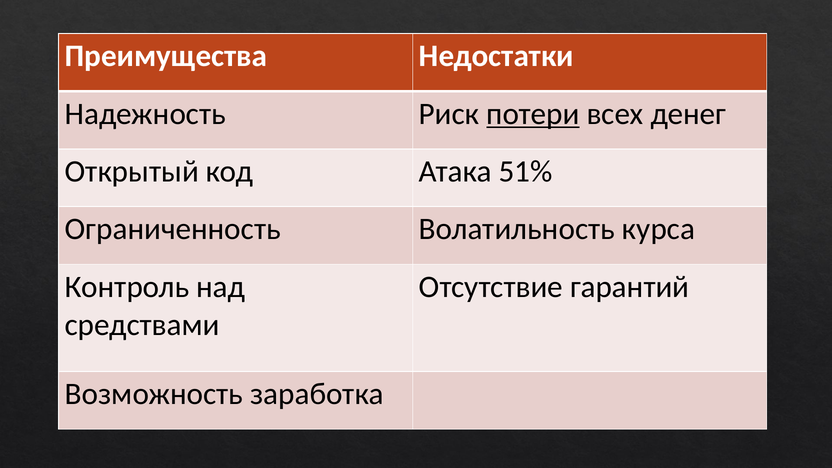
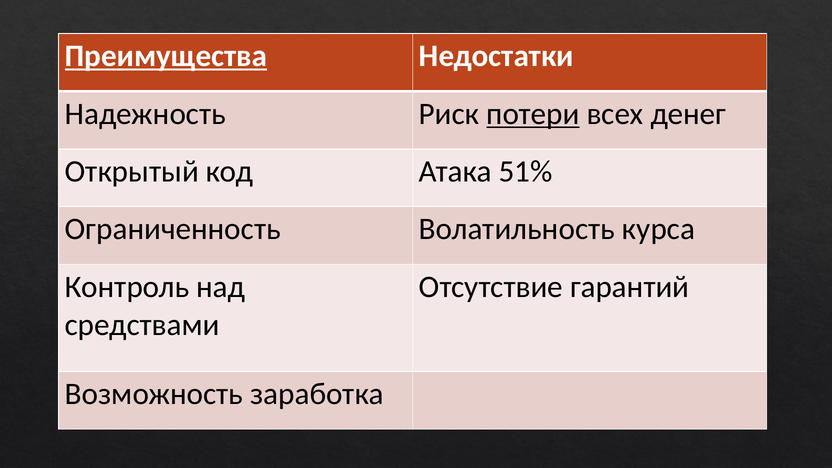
Преимущества underline: none -> present
